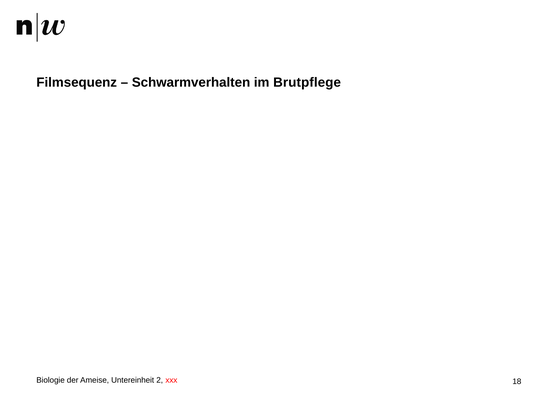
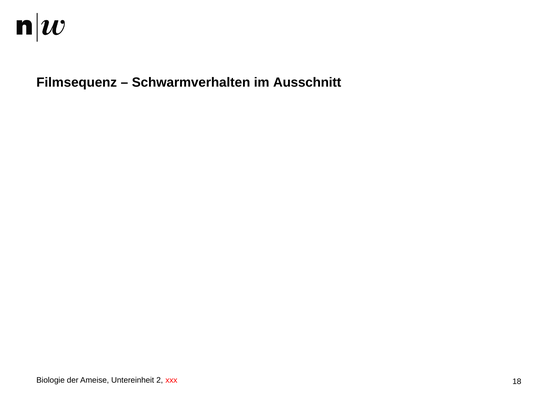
Brutpflege: Brutpflege -> Ausschnitt
